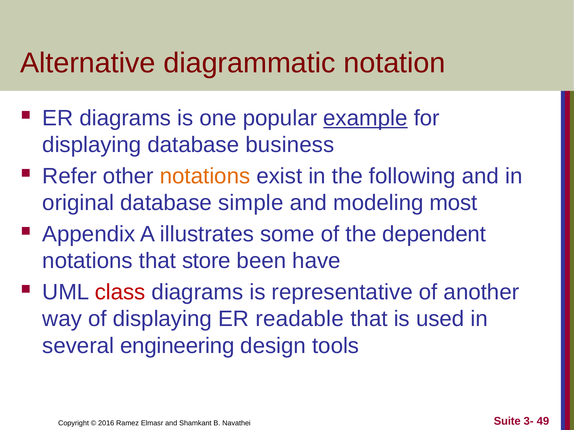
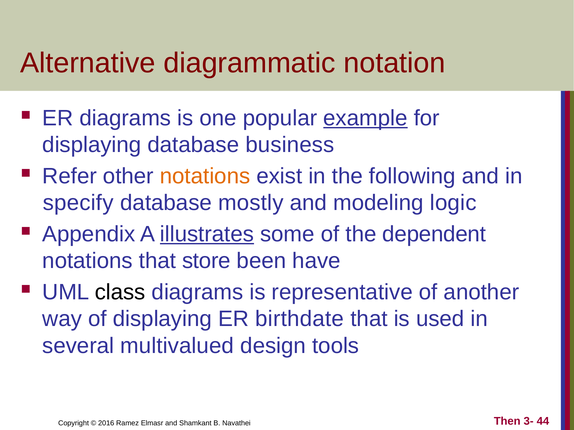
original: original -> specify
simple: simple -> mostly
most: most -> logic
illustrates underline: none -> present
class colour: red -> black
readable: readable -> birthdate
engineering: engineering -> multivalued
Suite: Suite -> Then
49: 49 -> 44
